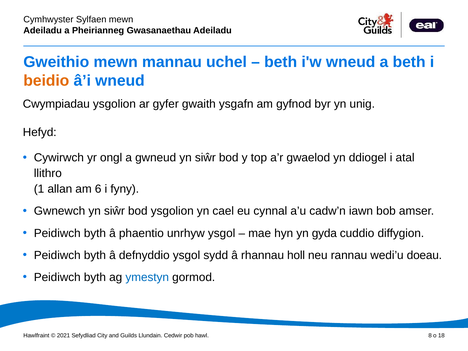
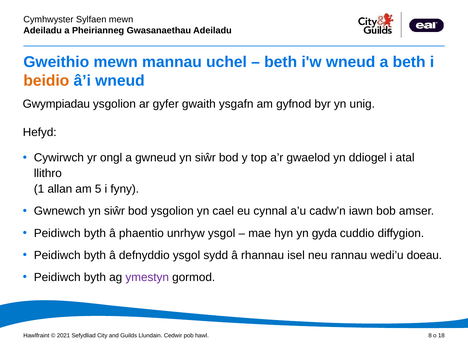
Cwympiadau: Cwympiadau -> Gwympiadau
6: 6 -> 5
holl: holl -> isel
ymestyn colour: blue -> purple
